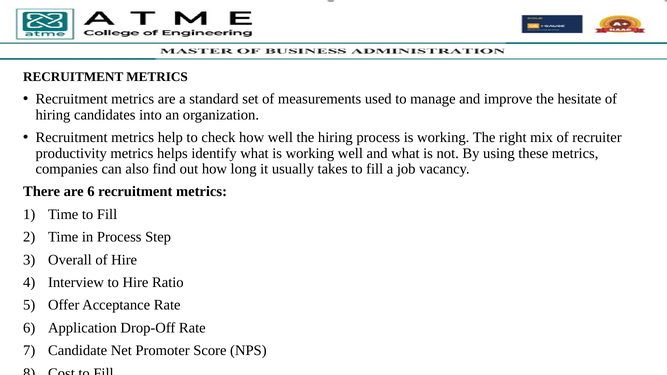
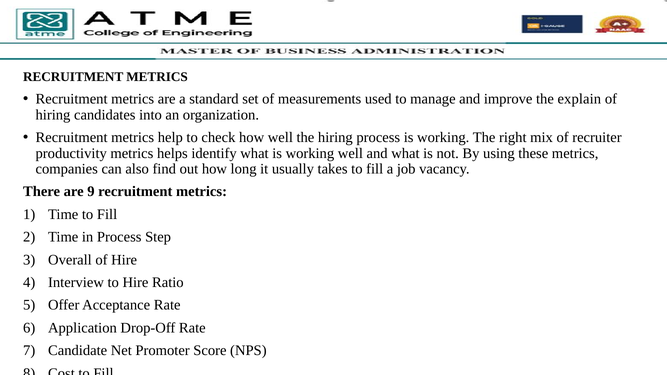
hesitate: hesitate -> explain
are 6: 6 -> 9
